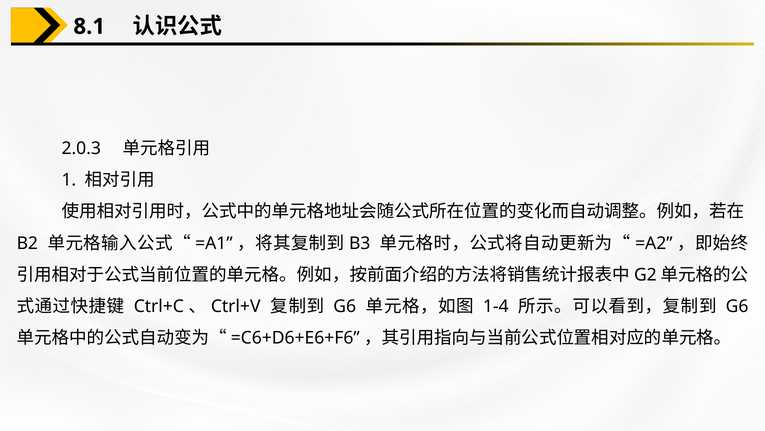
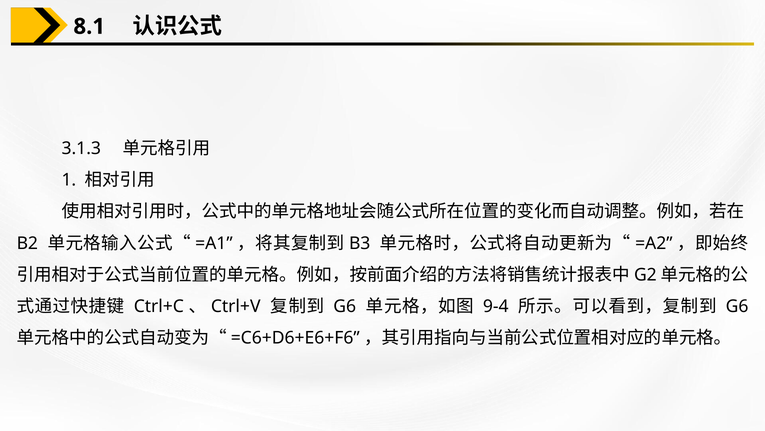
2.0.3: 2.0.3 -> 3.1.3
1-4: 1-4 -> 9-4
